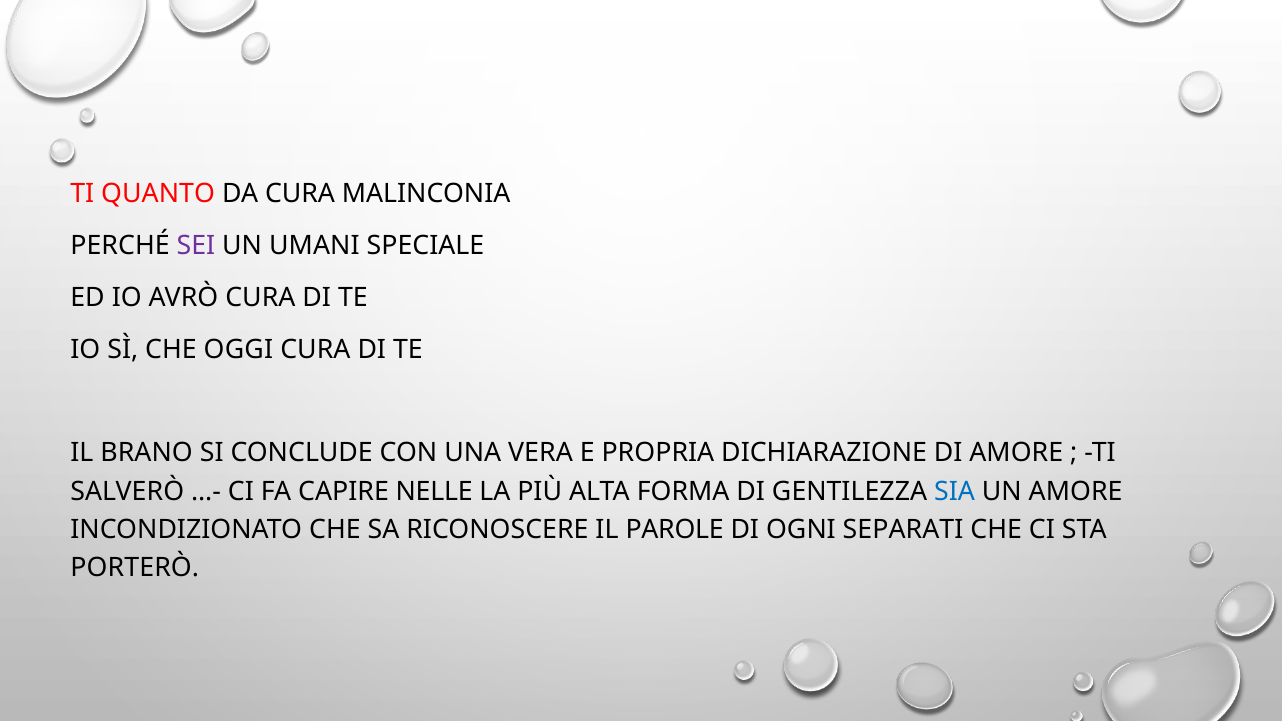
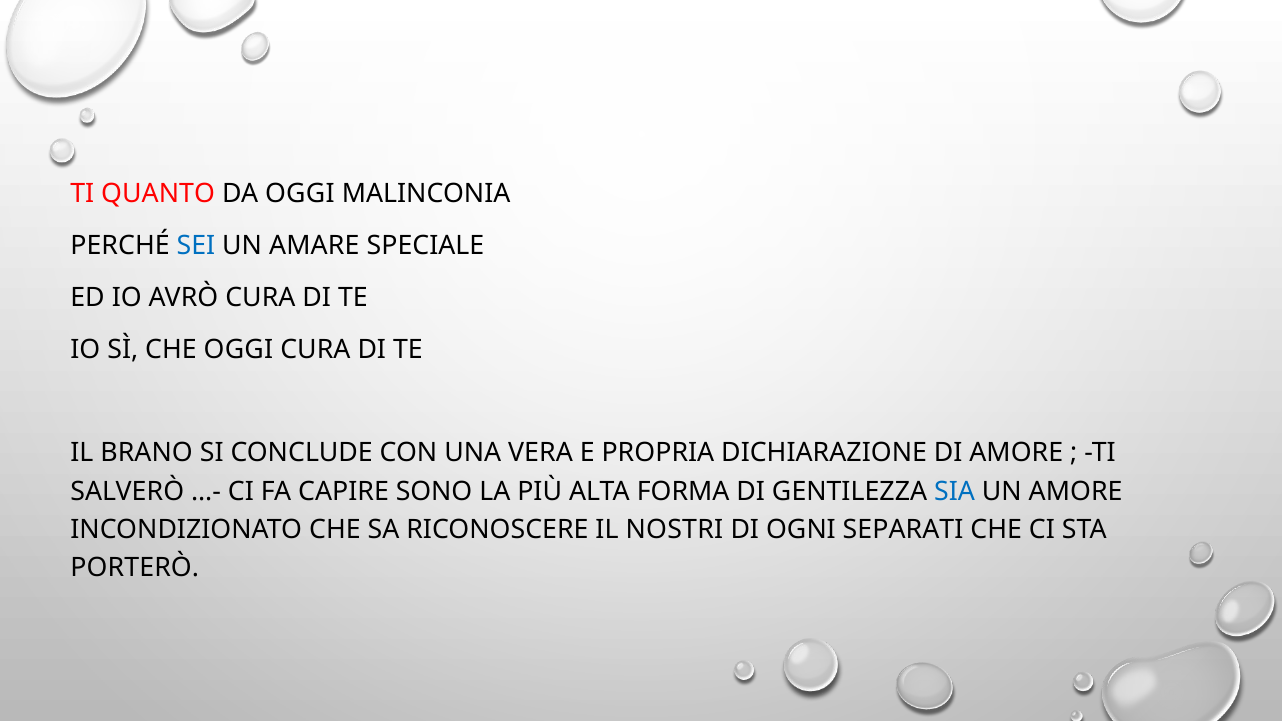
DA CURA: CURA -> OGGI
SEI colour: purple -> blue
UMANI: UMANI -> AMARE
NELLE: NELLE -> SONO
PAROLE: PAROLE -> NOSTRI
